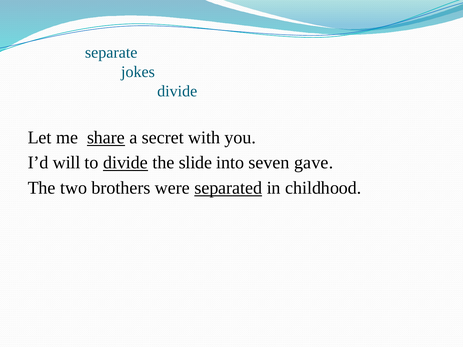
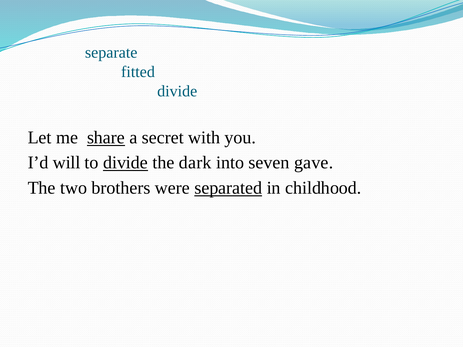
jokes: jokes -> fitted
slide: slide -> dark
